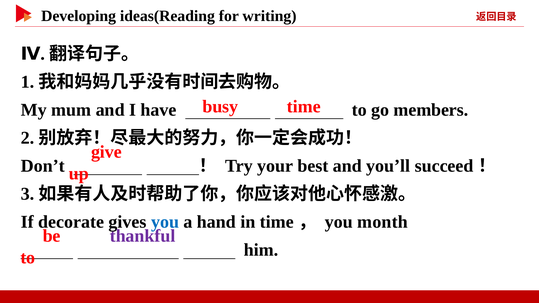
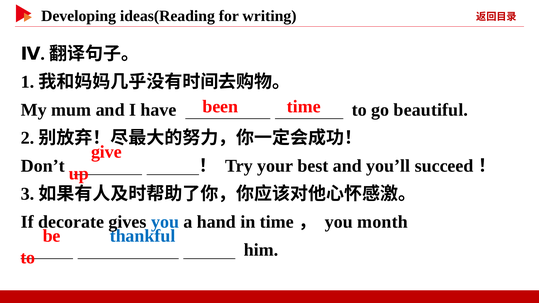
busy: busy -> been
members: members -> beautiful
thankful colour: purple -> blue
